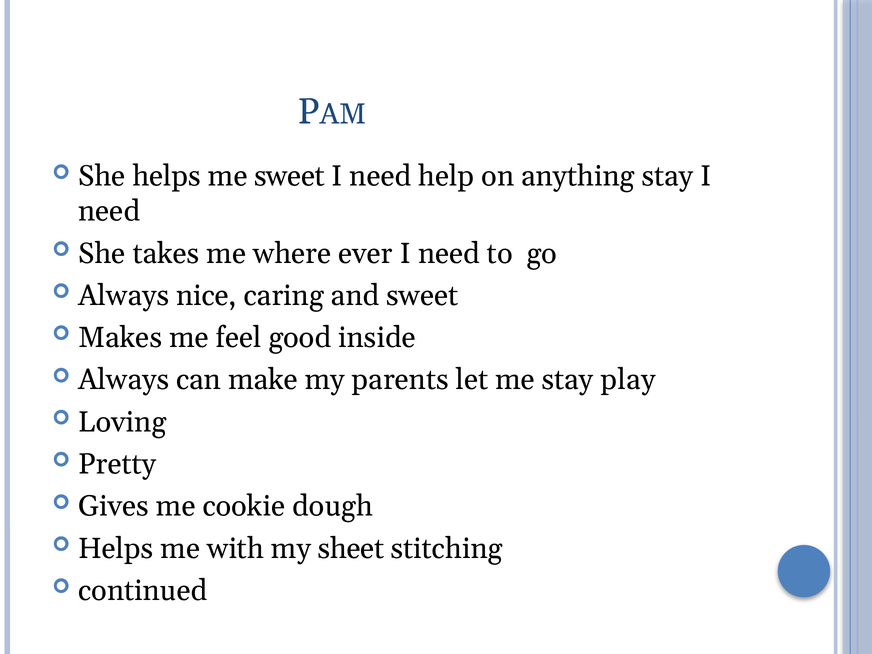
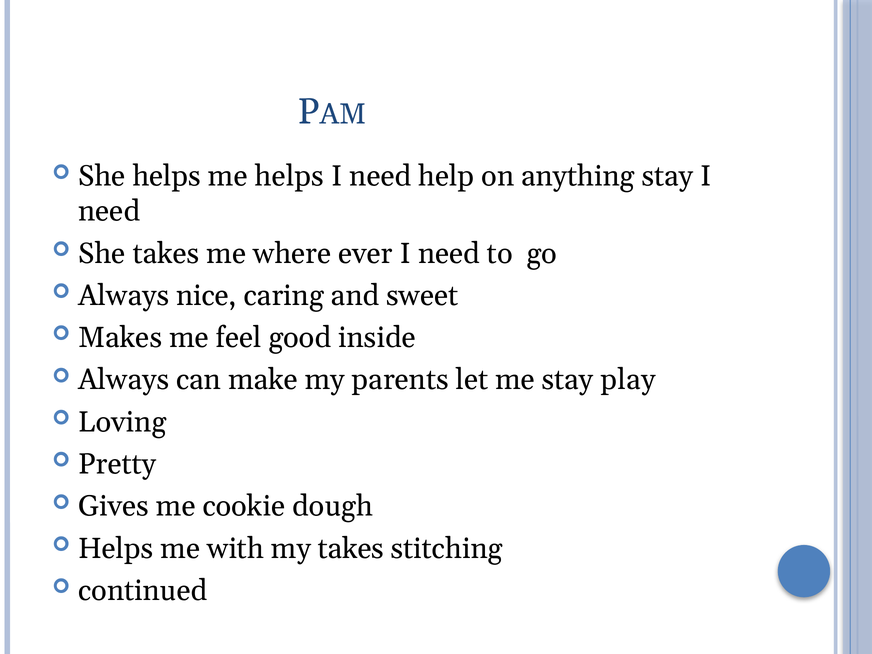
me sweet: sweet -> helps
my sheet: sheet -> takes
